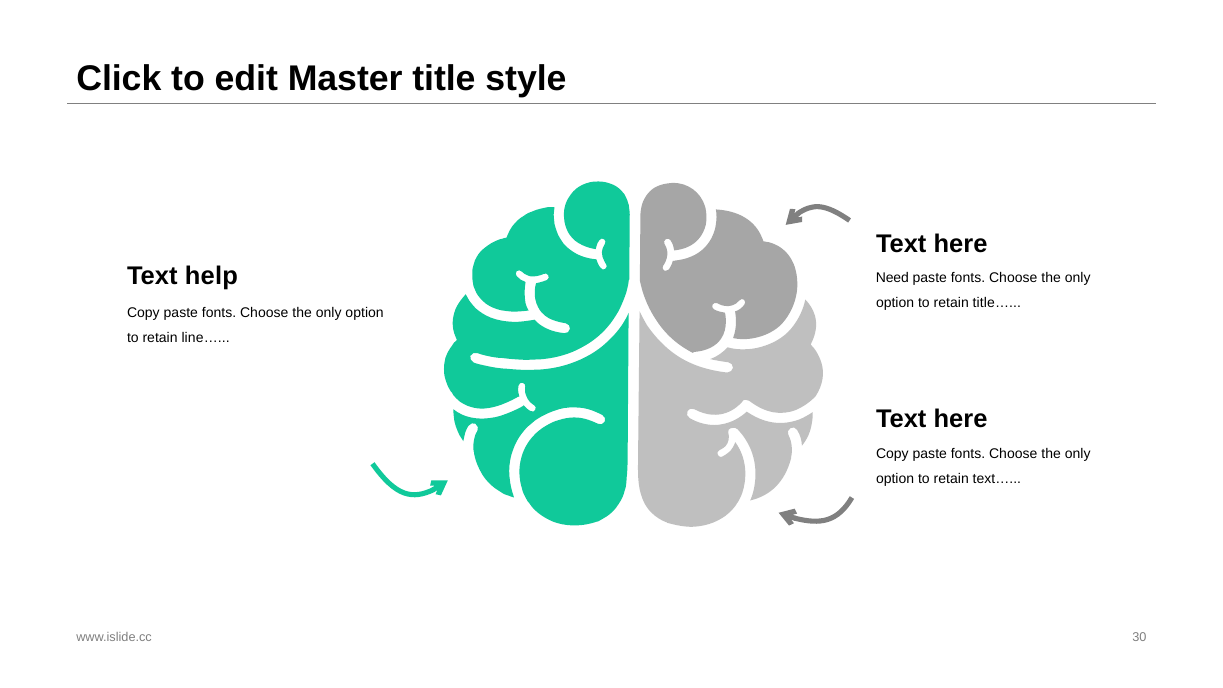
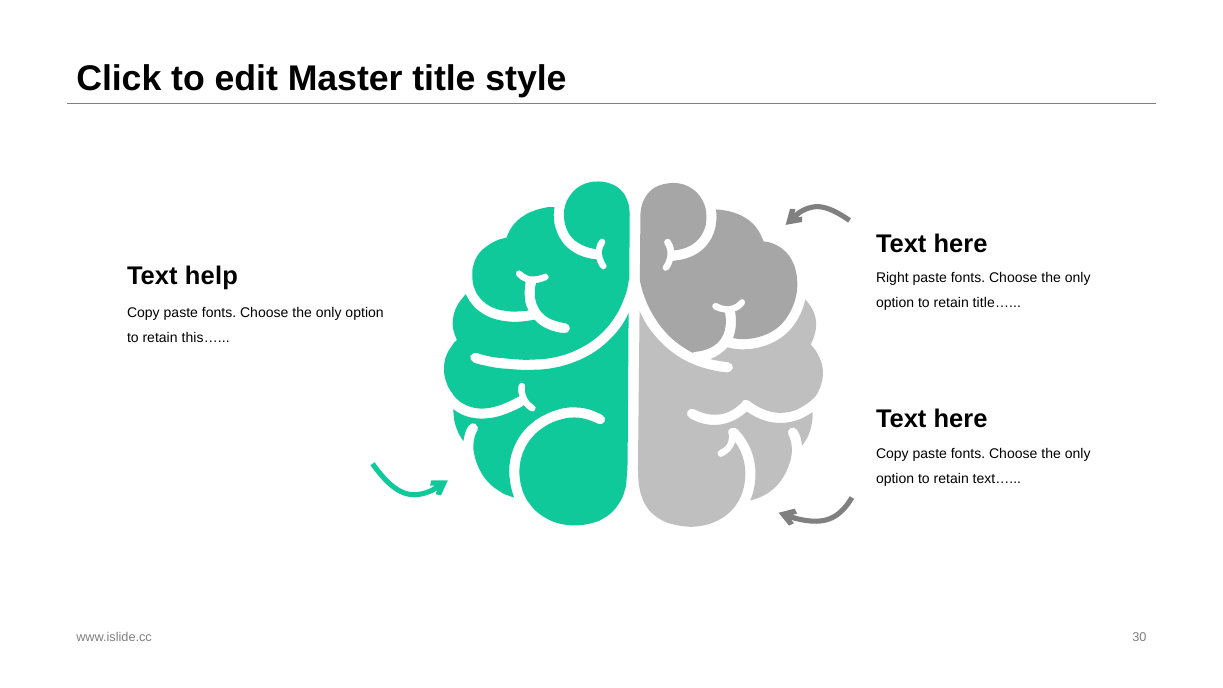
Need: Need -> Right
line…: line… -> this…
